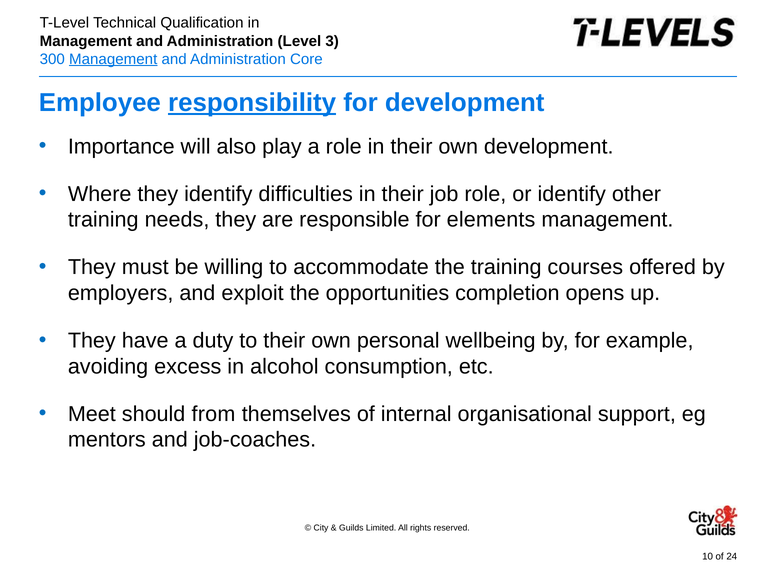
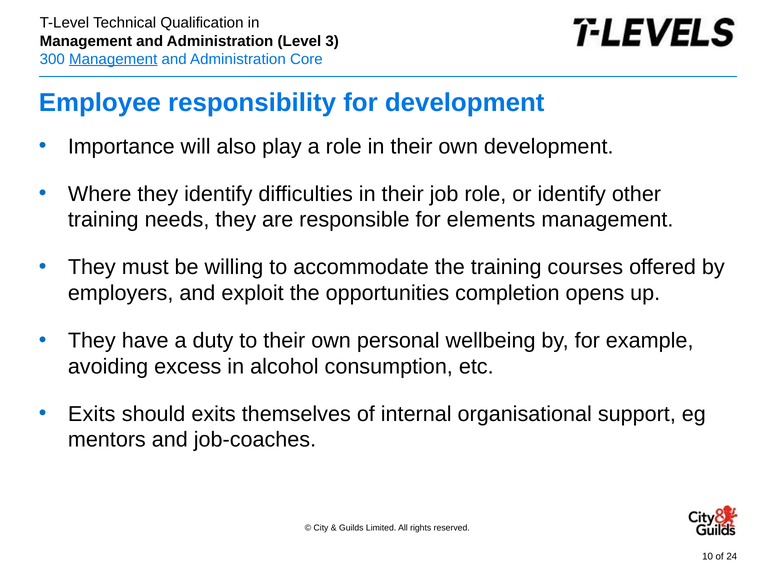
responsibility underline: present -> none
Meet at (92, 414): Meet -> Exits
should from: from -> exits
